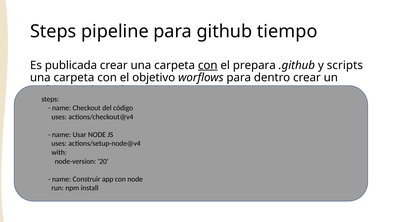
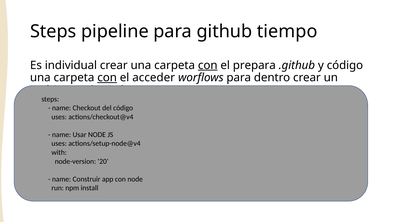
publicada: publicada -> individual
y scripts: scripts -> código
con at (107, 78) underline: none -> present
objetivo: objetivo -> acceder
